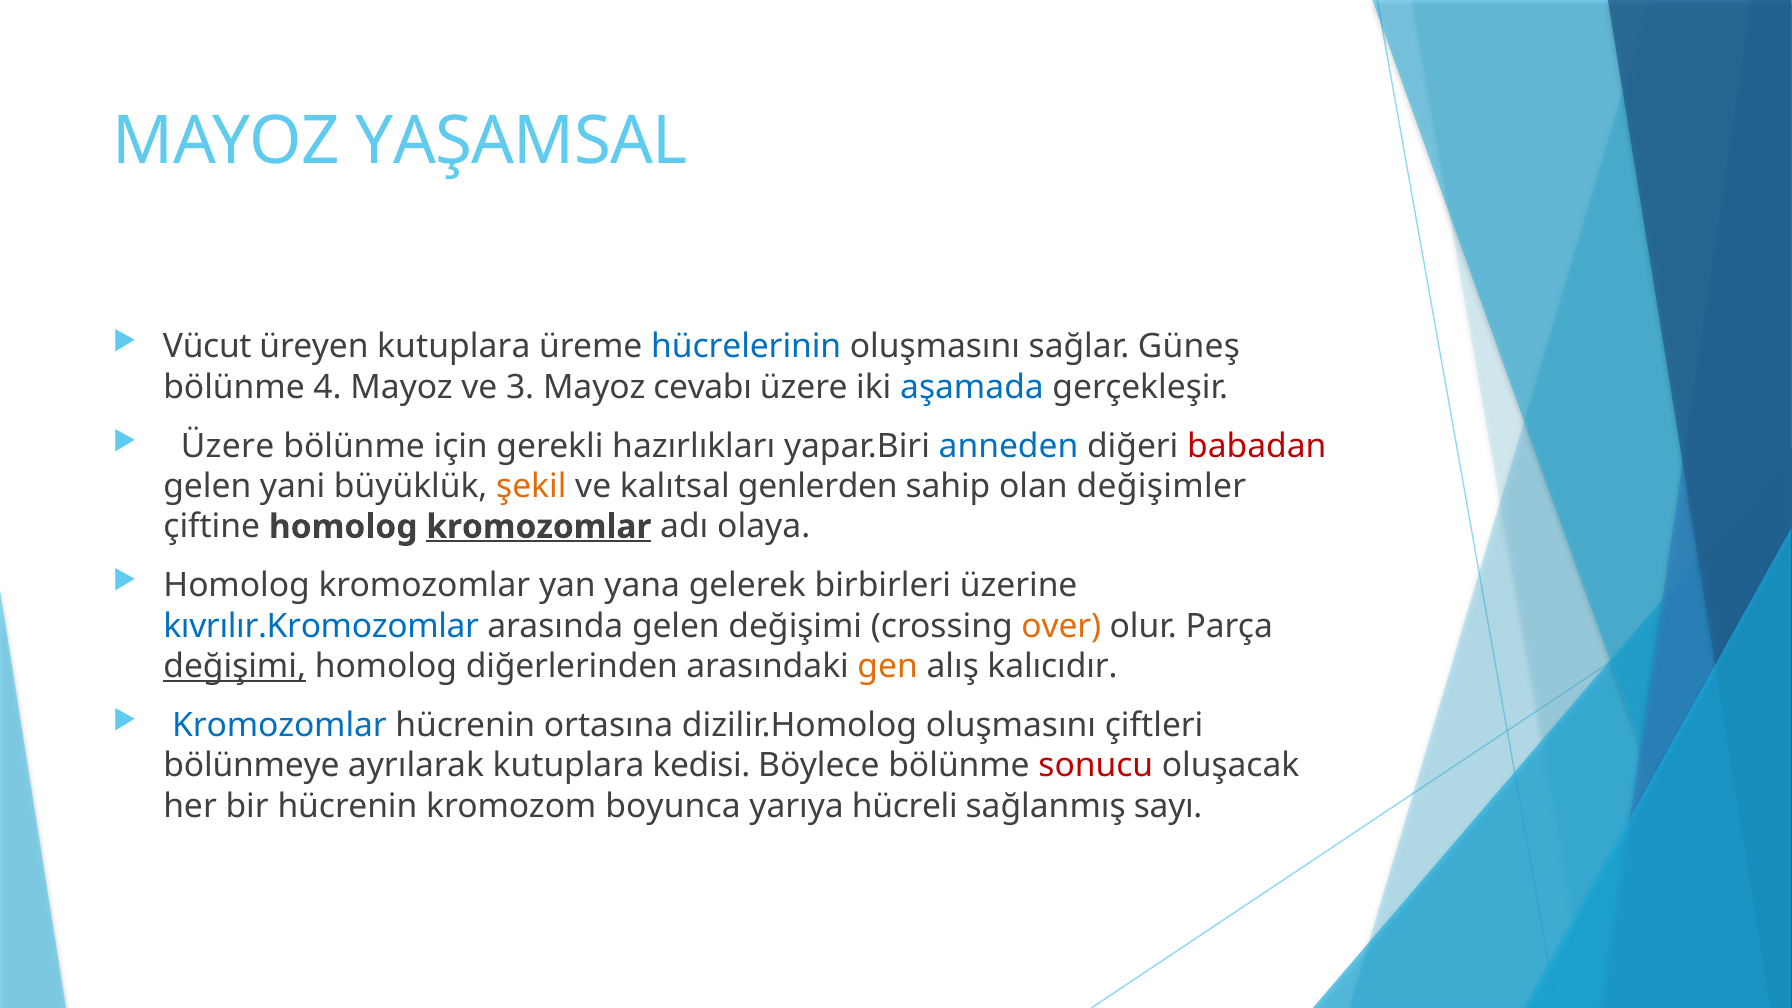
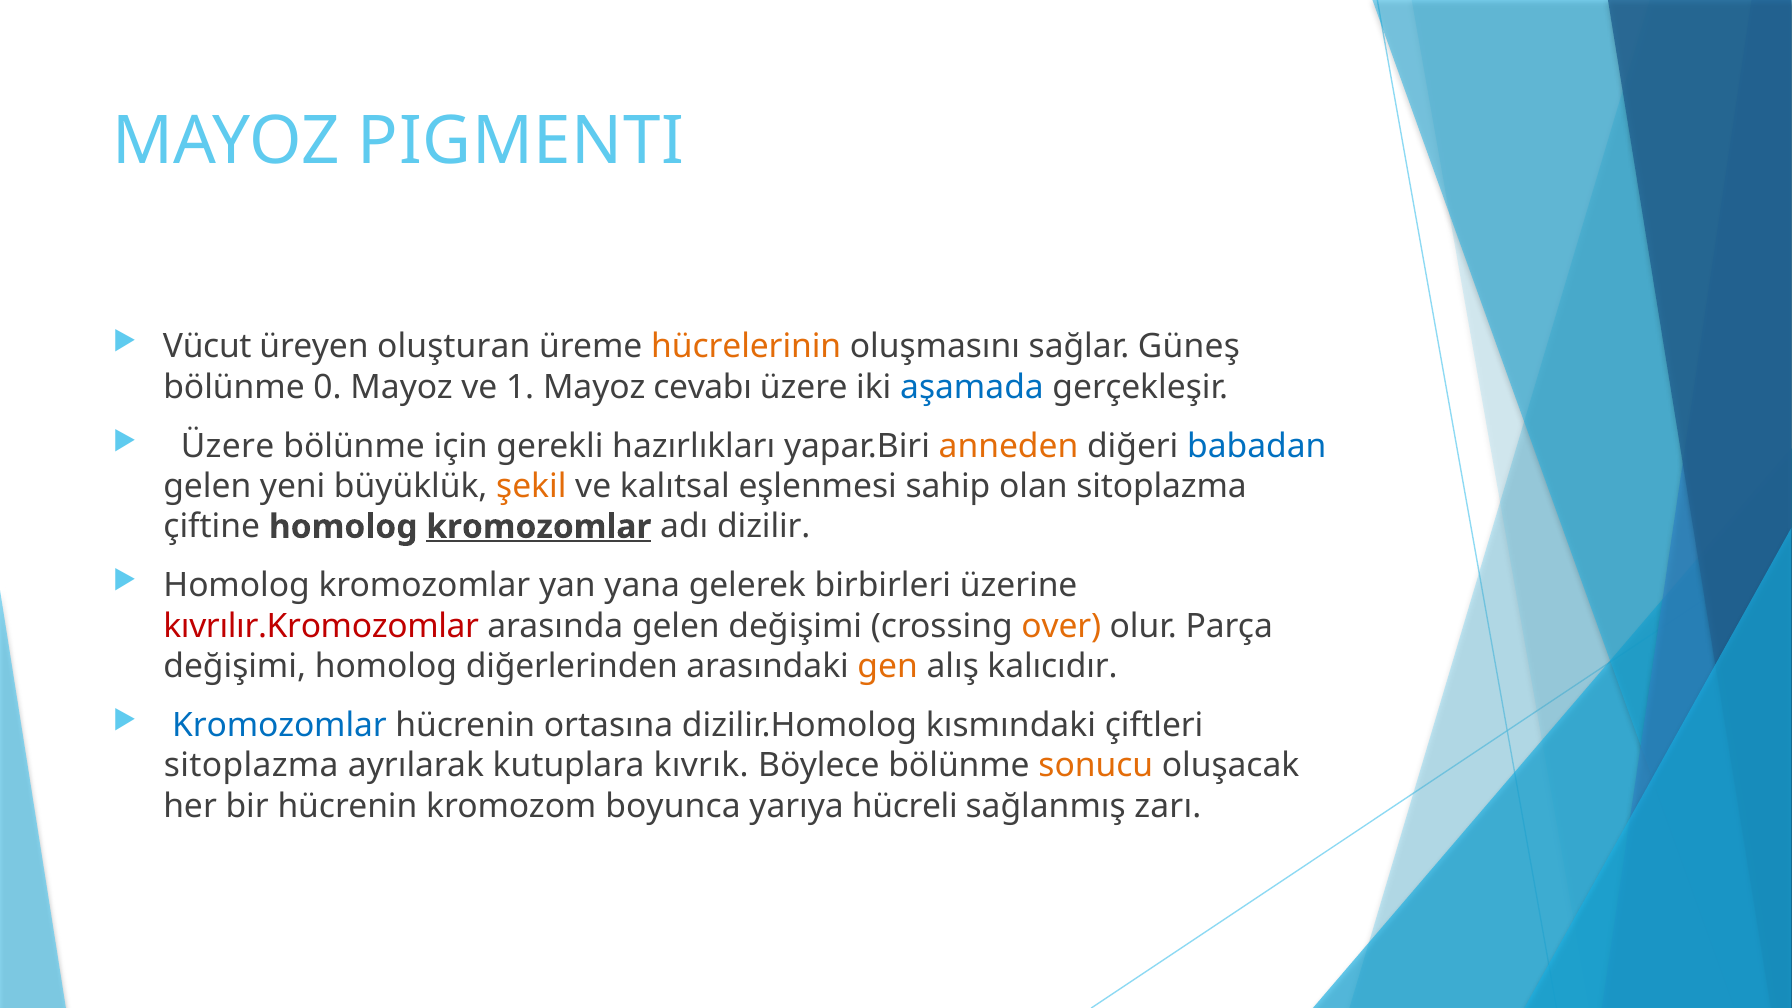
YAŞAMSAL: YAŞAMSAL -> PIGMENTI
üreyen kutuplara: kutuplara -> oluşturan
hücrelerinin colour: blue -> orange
4: 4 -> 0
3: 3 -> 1
anneden colour: blue -> orange
babadan colour: red -> blue
yani: yani -> yeni
genlerden: genlerden -> eşlenmesi
olan değişimler: değişimler -> sitoplazma
olaya: olaya -> dizilir
kıvrılır.Kromozomlar colour: blue -> red
değişimi at (235, 666) underline: present -> none
dizilir.Homolog oluşmasını: oluşmasını -> kısmındaki
bölünmeye at (251, 766): bölünmeye -> sitoplazma
kedisi: kedisi -> kıvrık
sonucu colour: red -> orange
sayı: sayı -> zarı
